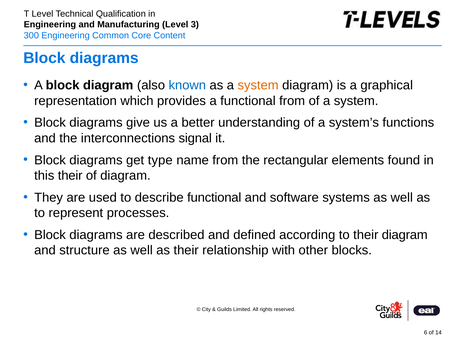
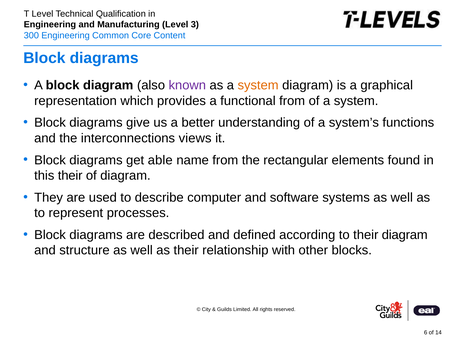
known colour: blue -> purple
signal: signal -> views
type: type -> able
describe functional: functional -> computer
